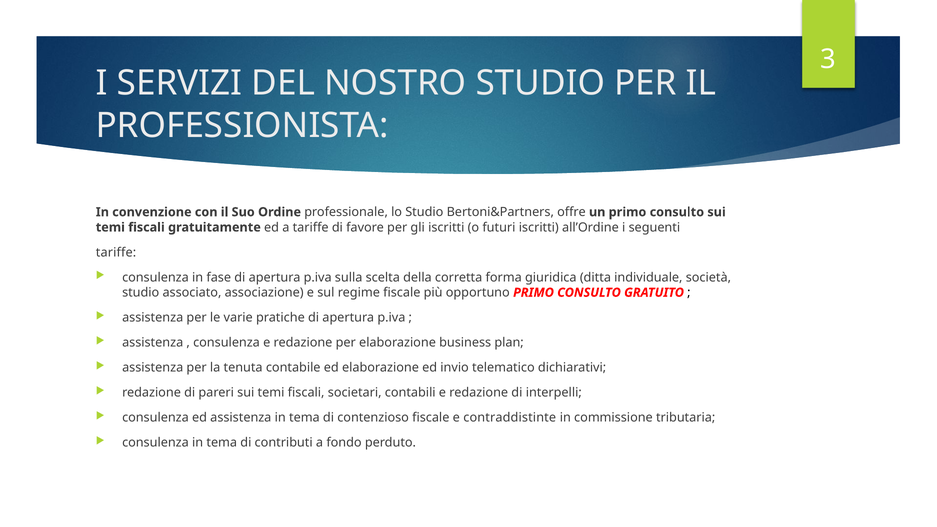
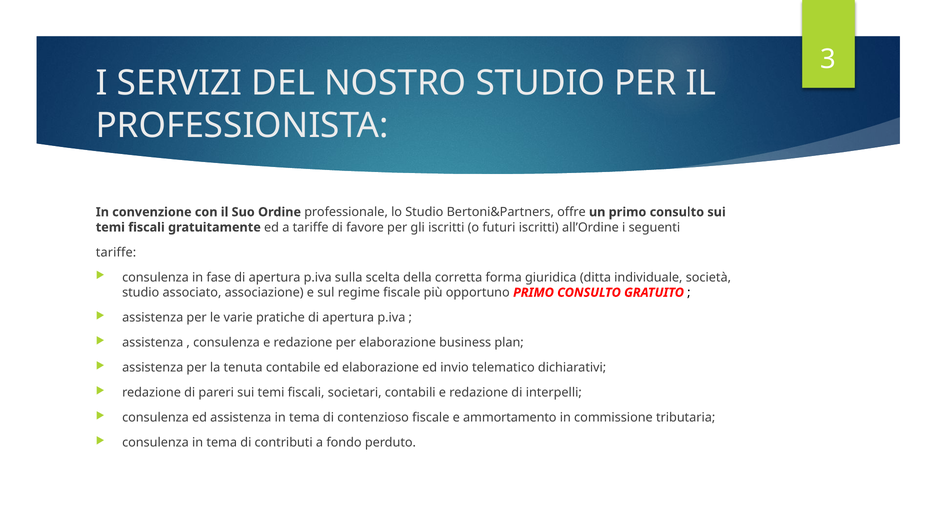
contraddistinte: contraddistinte -> ammortamento
